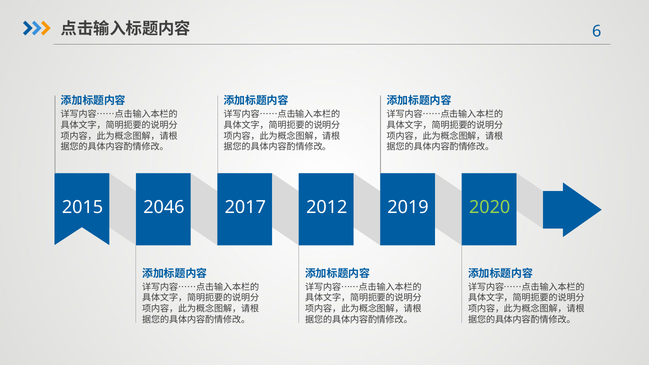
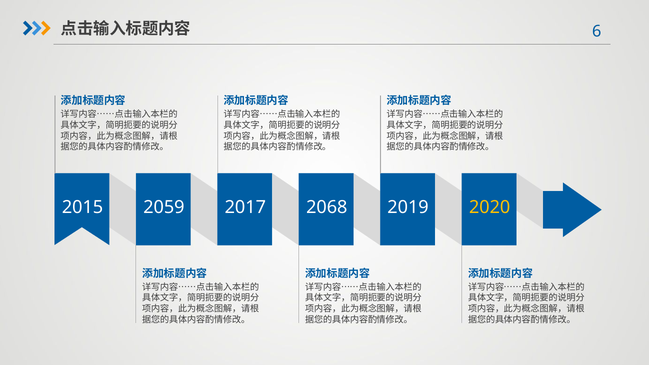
2046: 2046 -> 2059
2012: 2012 -> 2068
2020 colour: light green -> yellow
